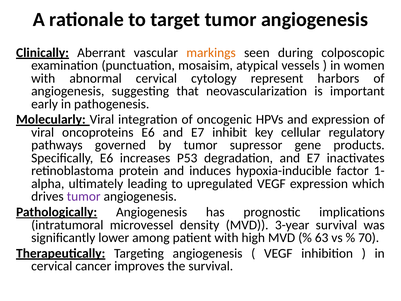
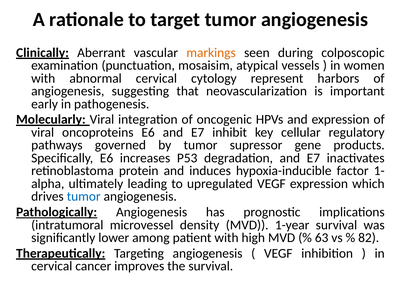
tumor at (84, 196) colour: purple -> blue
3-year: 3-year -> 1-year
70: 70 -> 82
